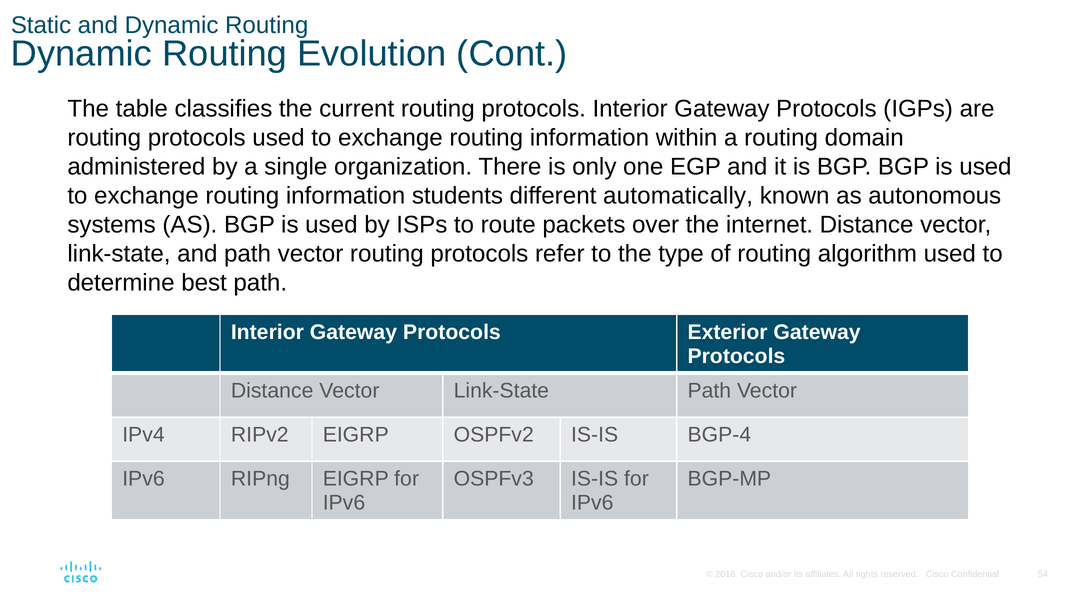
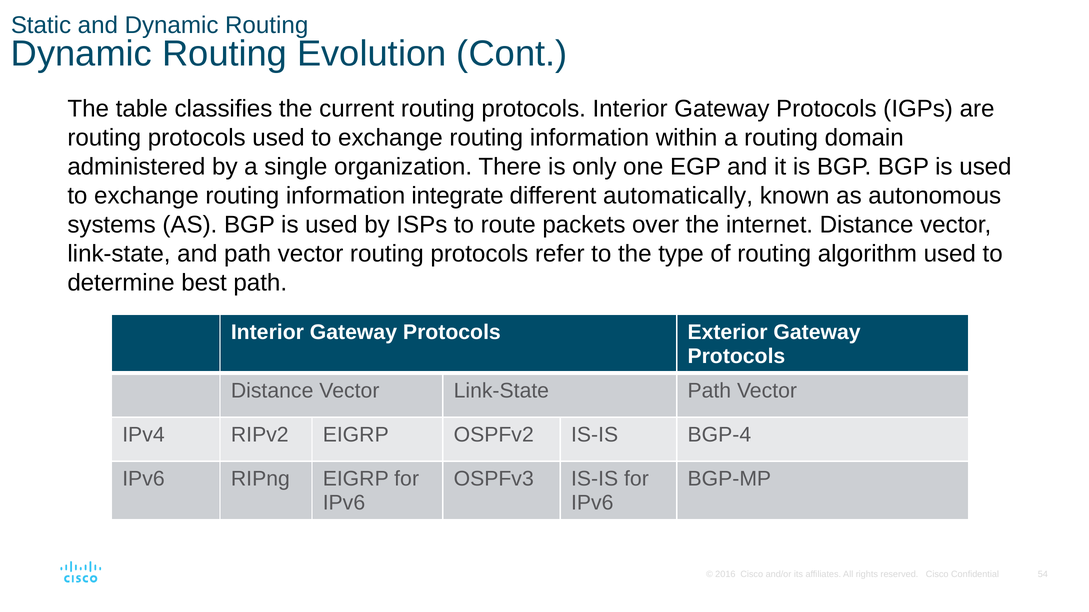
students: students -> integrate
